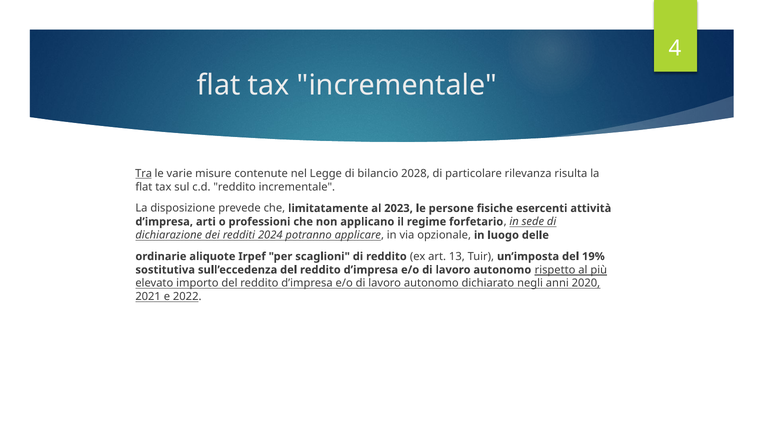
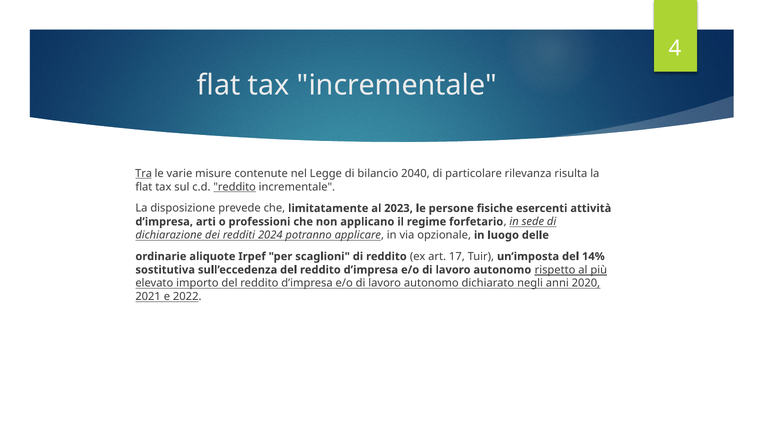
2028: 2028 -> 2040
reddito at (235, 187) underline: none -> present
13: 13 -> 17
19%: 19% -> 14%
